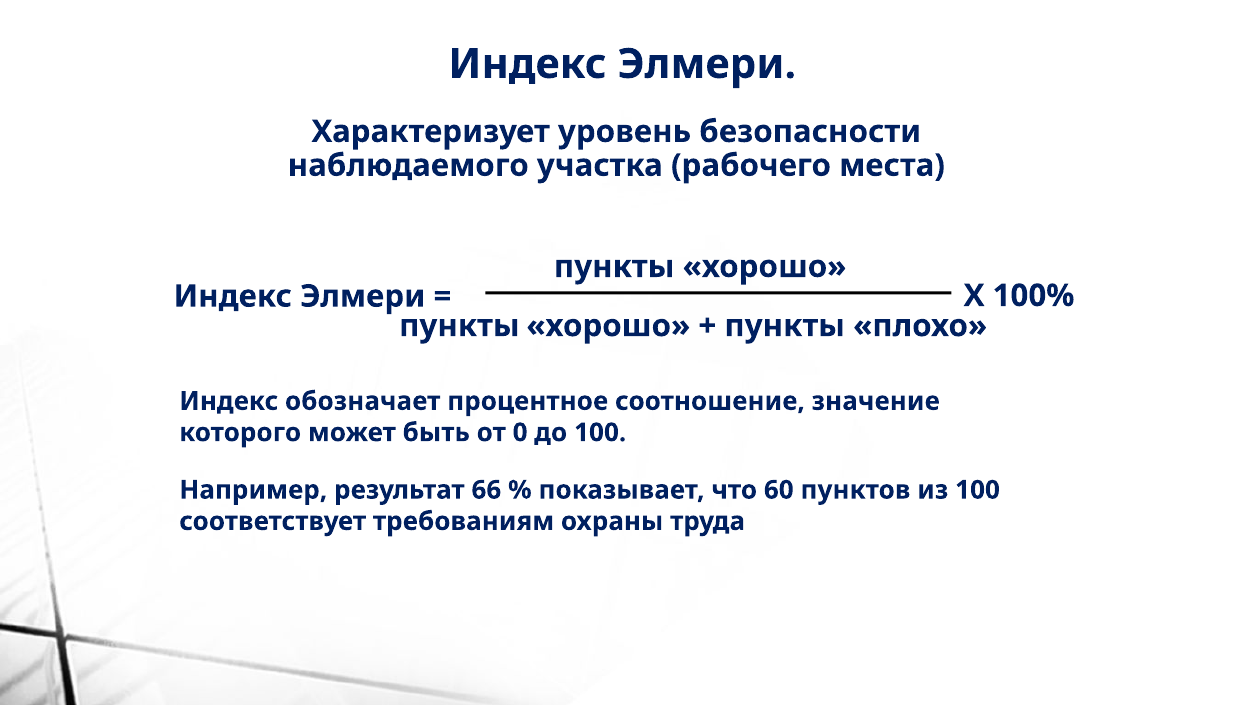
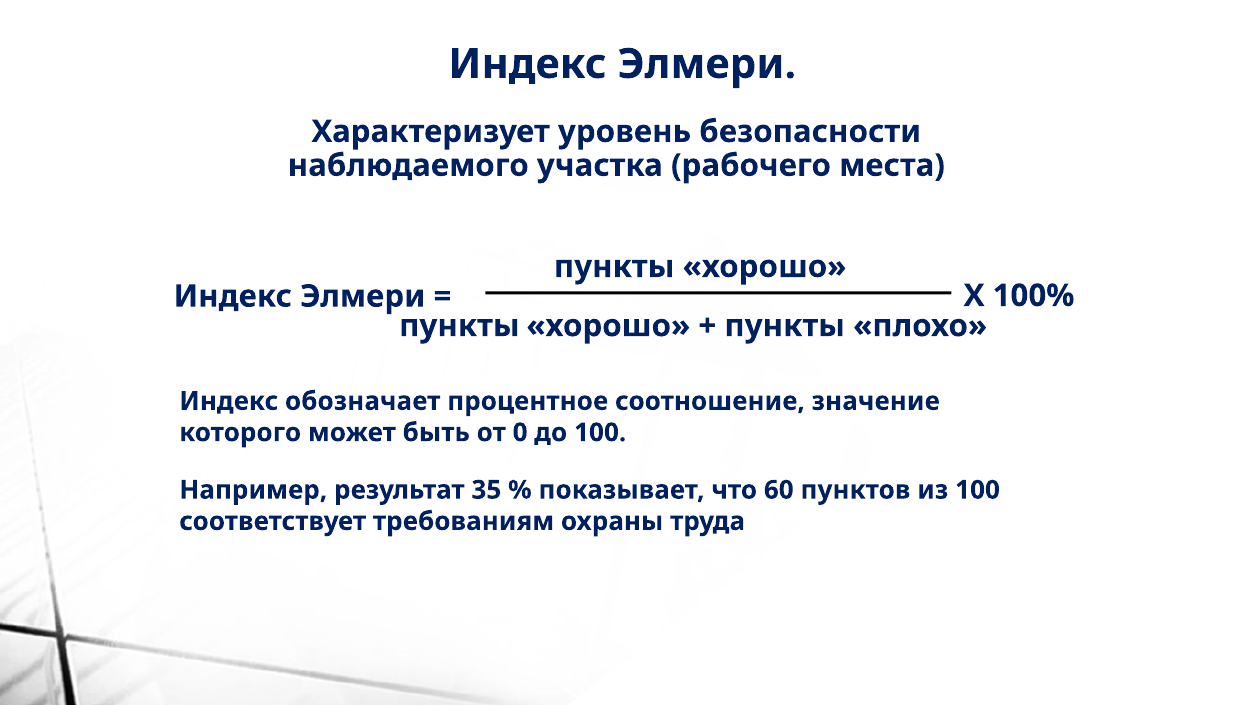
66: 66 -> 35
